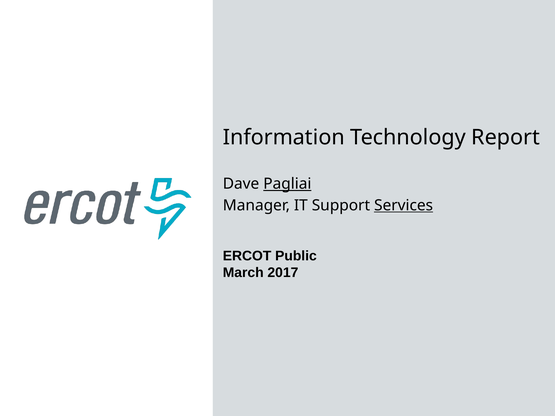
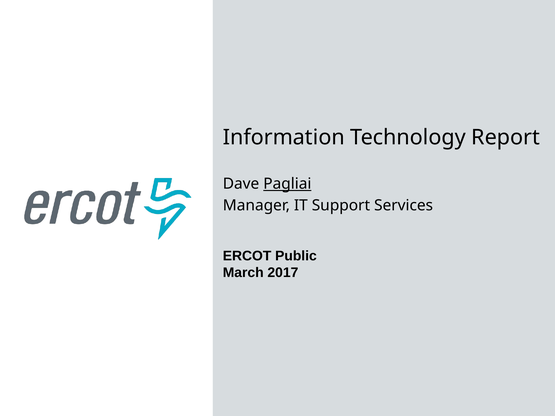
Services underline: present -> none
